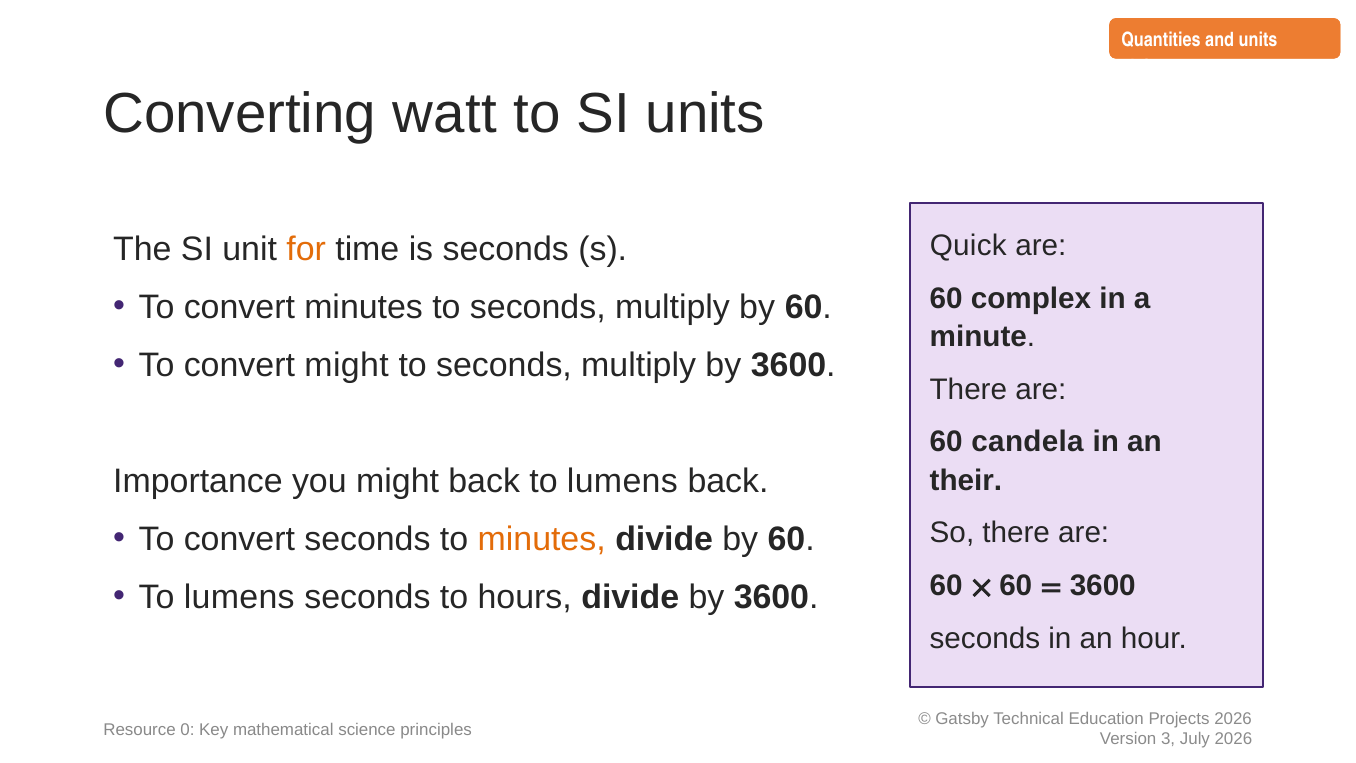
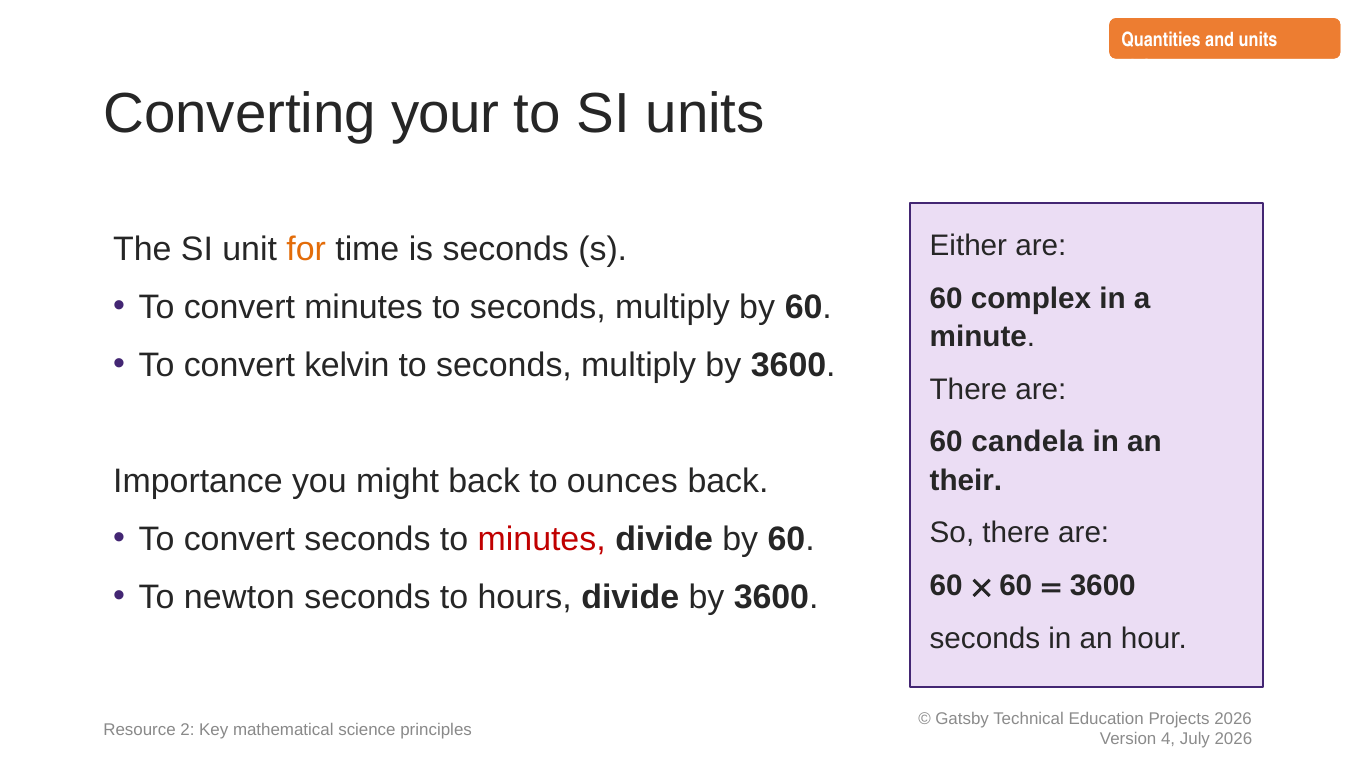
watt: watt -> your
Quick: Quick -> Either
convert might: might -> kelvin
lumens at (622, 481): lumens -> ounces
minutes at (542, 539) colour: orange -> red
lumens at (239, 597): lumens -> newton
0: 0 -> 2
3: 3 -> 4
